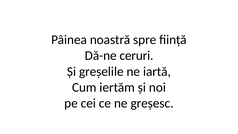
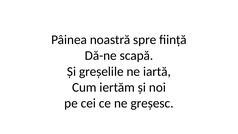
ceruri: ceruri -> scapă
